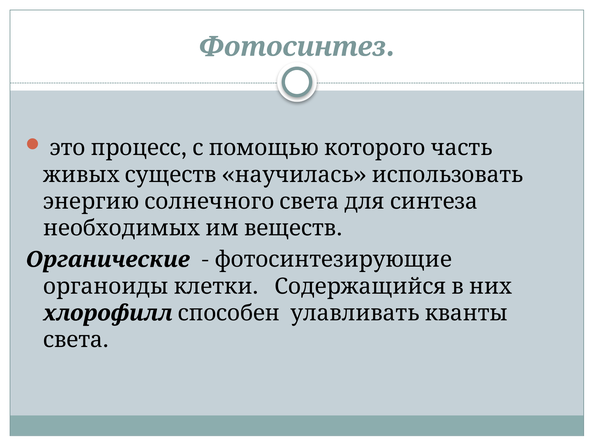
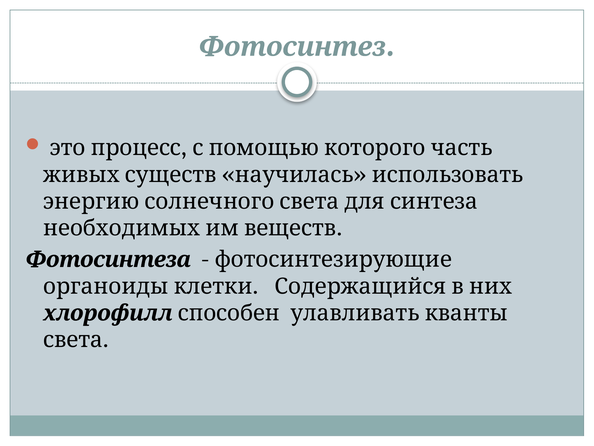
Органические: Органические -> Фотосинтеза
